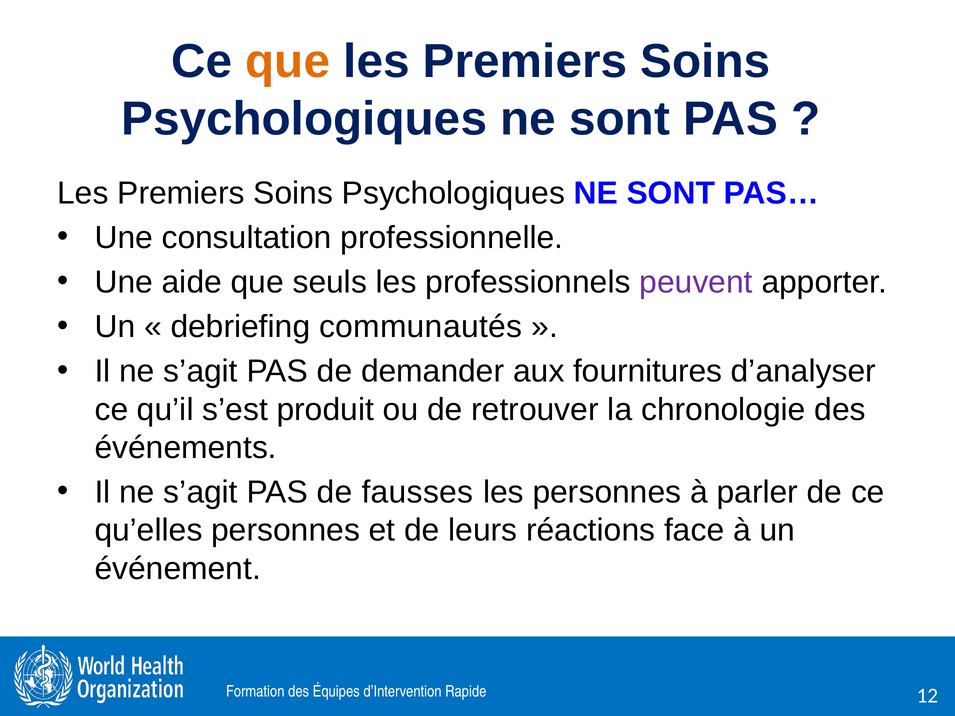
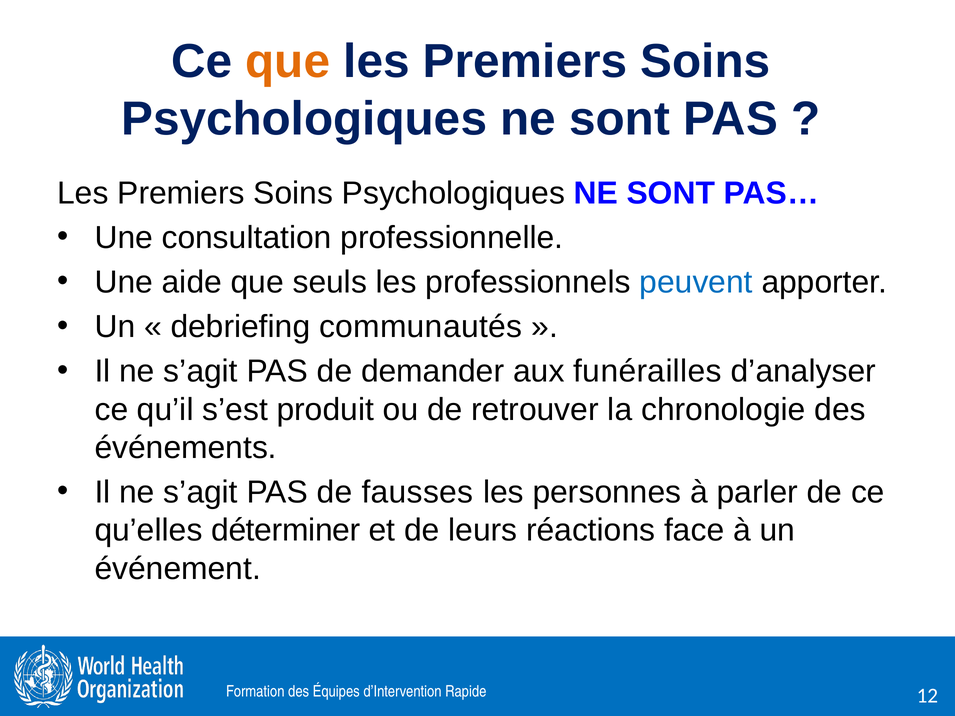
peuvent colour: purple -> blue
fournitures: fournitures -> funérailles
qu’elles personnes: personnes -> déterminer
